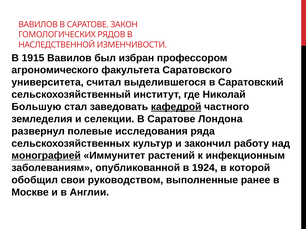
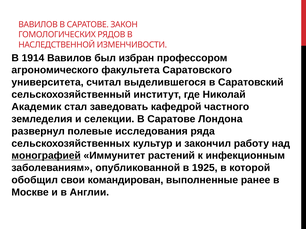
1915: 1915 -> 1914
Большую: Большую -> Академик
кафедрой underline: present -> none
1924: 1924 -> 1925
руководством: руководством -> командирован
